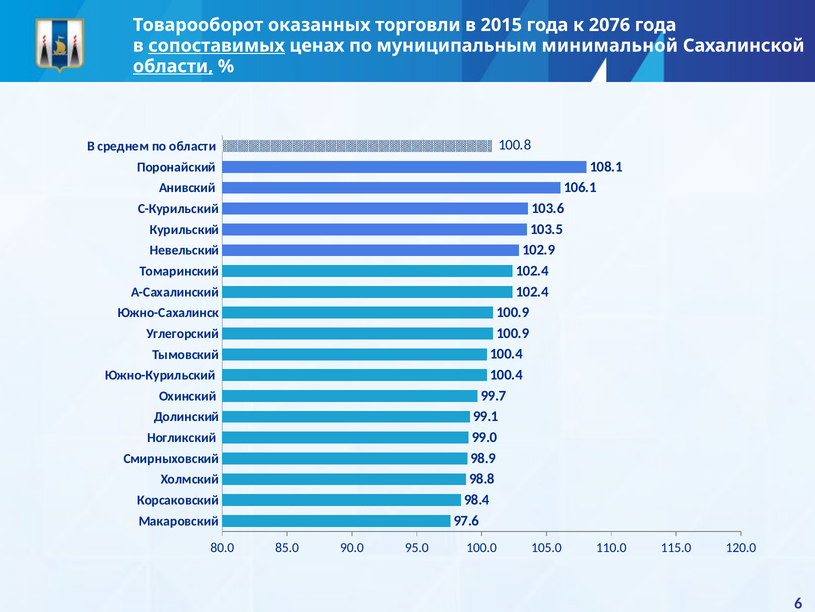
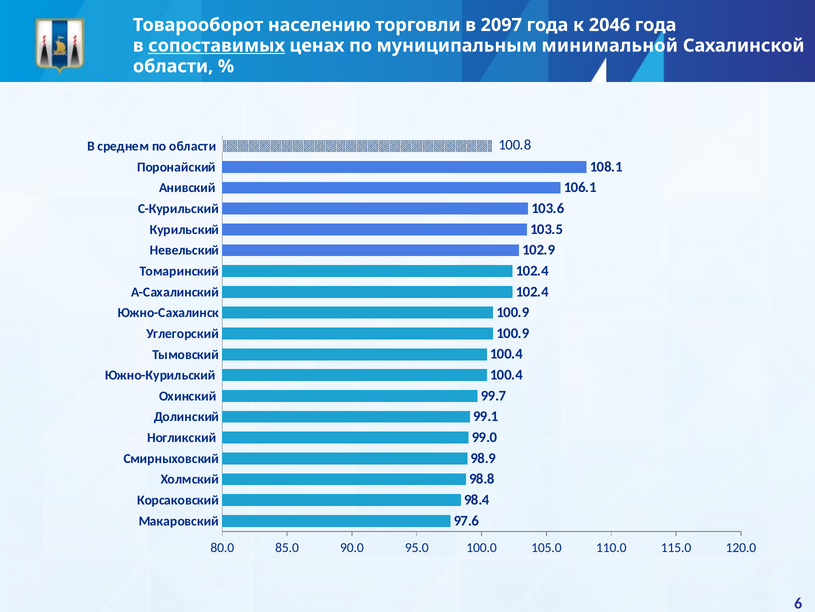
оказанных: оказанных -> населению
2015: 2015 -> 2097
2076: 2076 -> 2046
области at (173, 66) underline: present -> none
